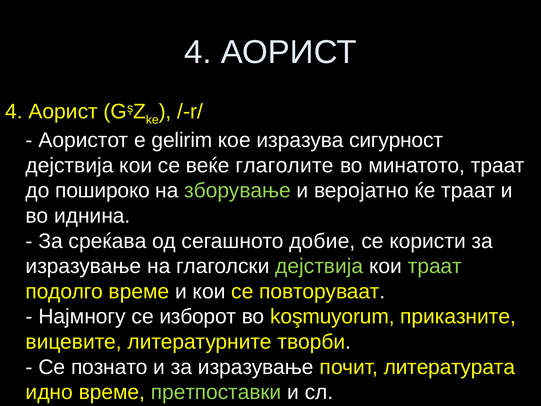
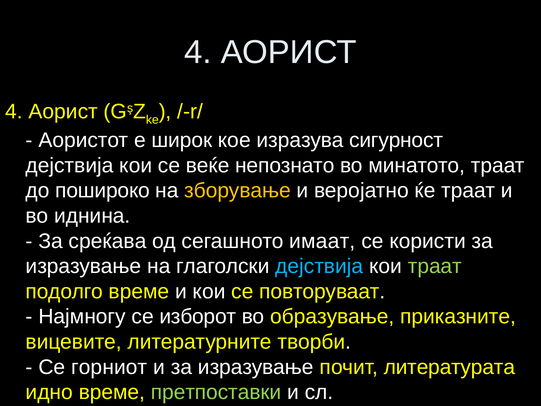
gelirim: gelirim -> широк
глаголите: глаголите -> непознато
зборување colour: light green -> yellow
добие: добие -> имаат
дејствија at (319, 266) colour: light green -> light blue
koşmuyorum: koşmuyorum -> образување
познато: познато -> горниот
